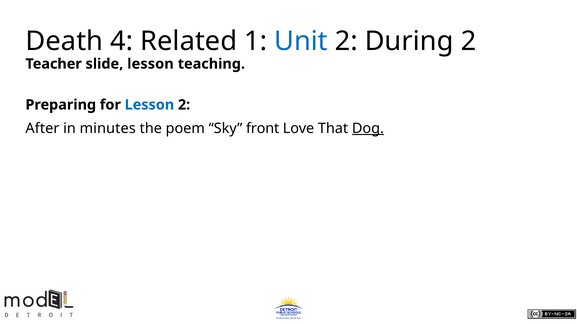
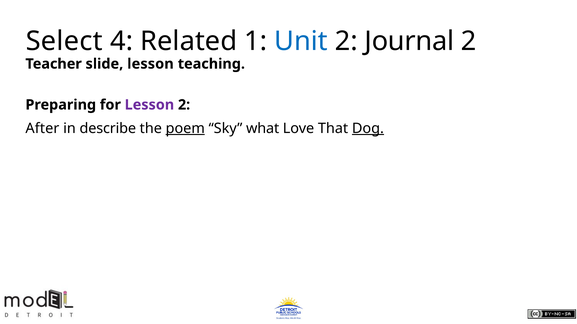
Death: Death -> Select
During: During -> Journal
Lesson at (149, 105) colour: blue -> purple
minutes: minutes -> describe
poem underline: none -> present
front: front -> what
